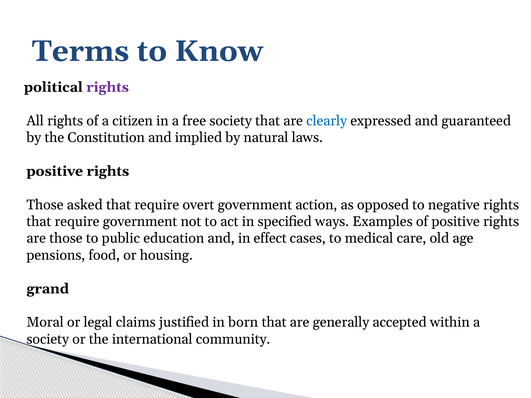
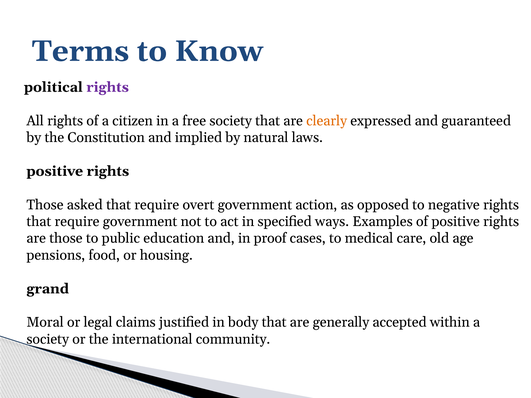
clearly colour: blue -> orange
effect: effect -> proof
born: born -> body
